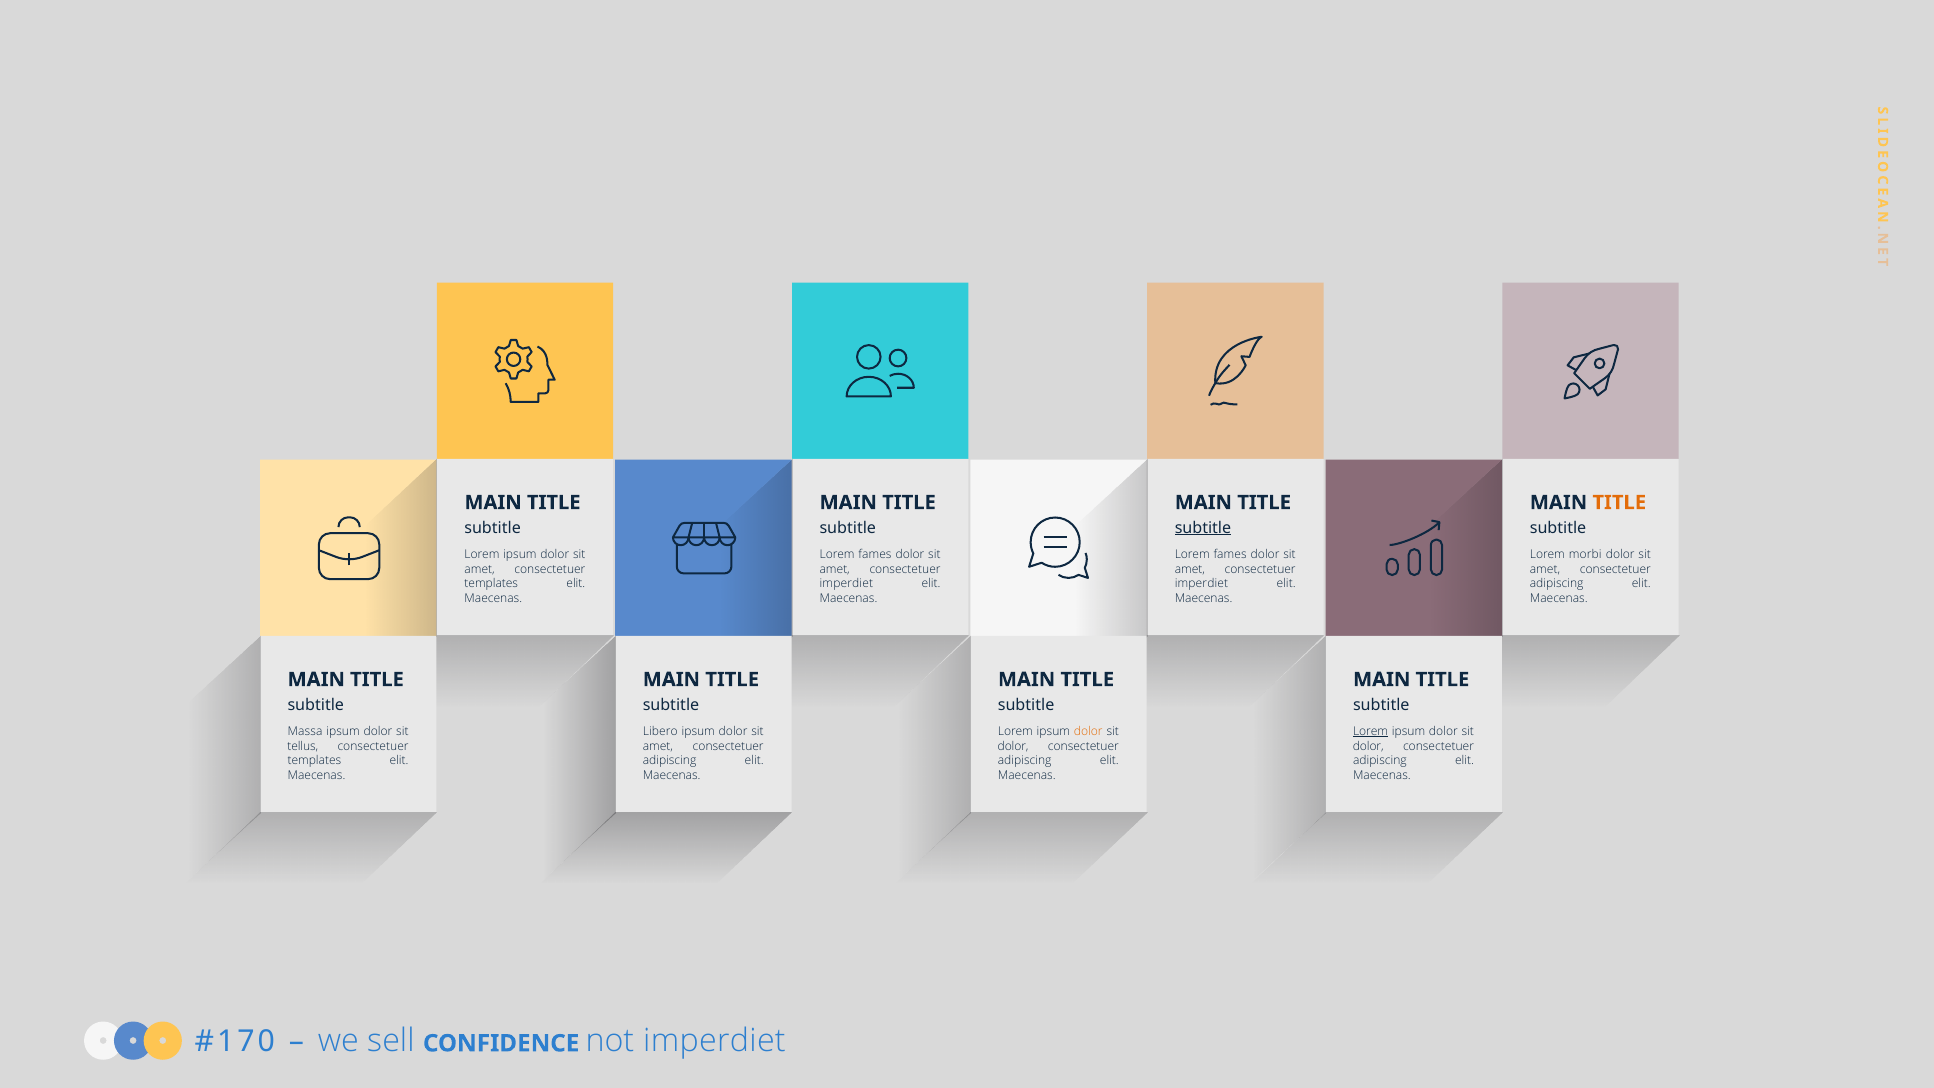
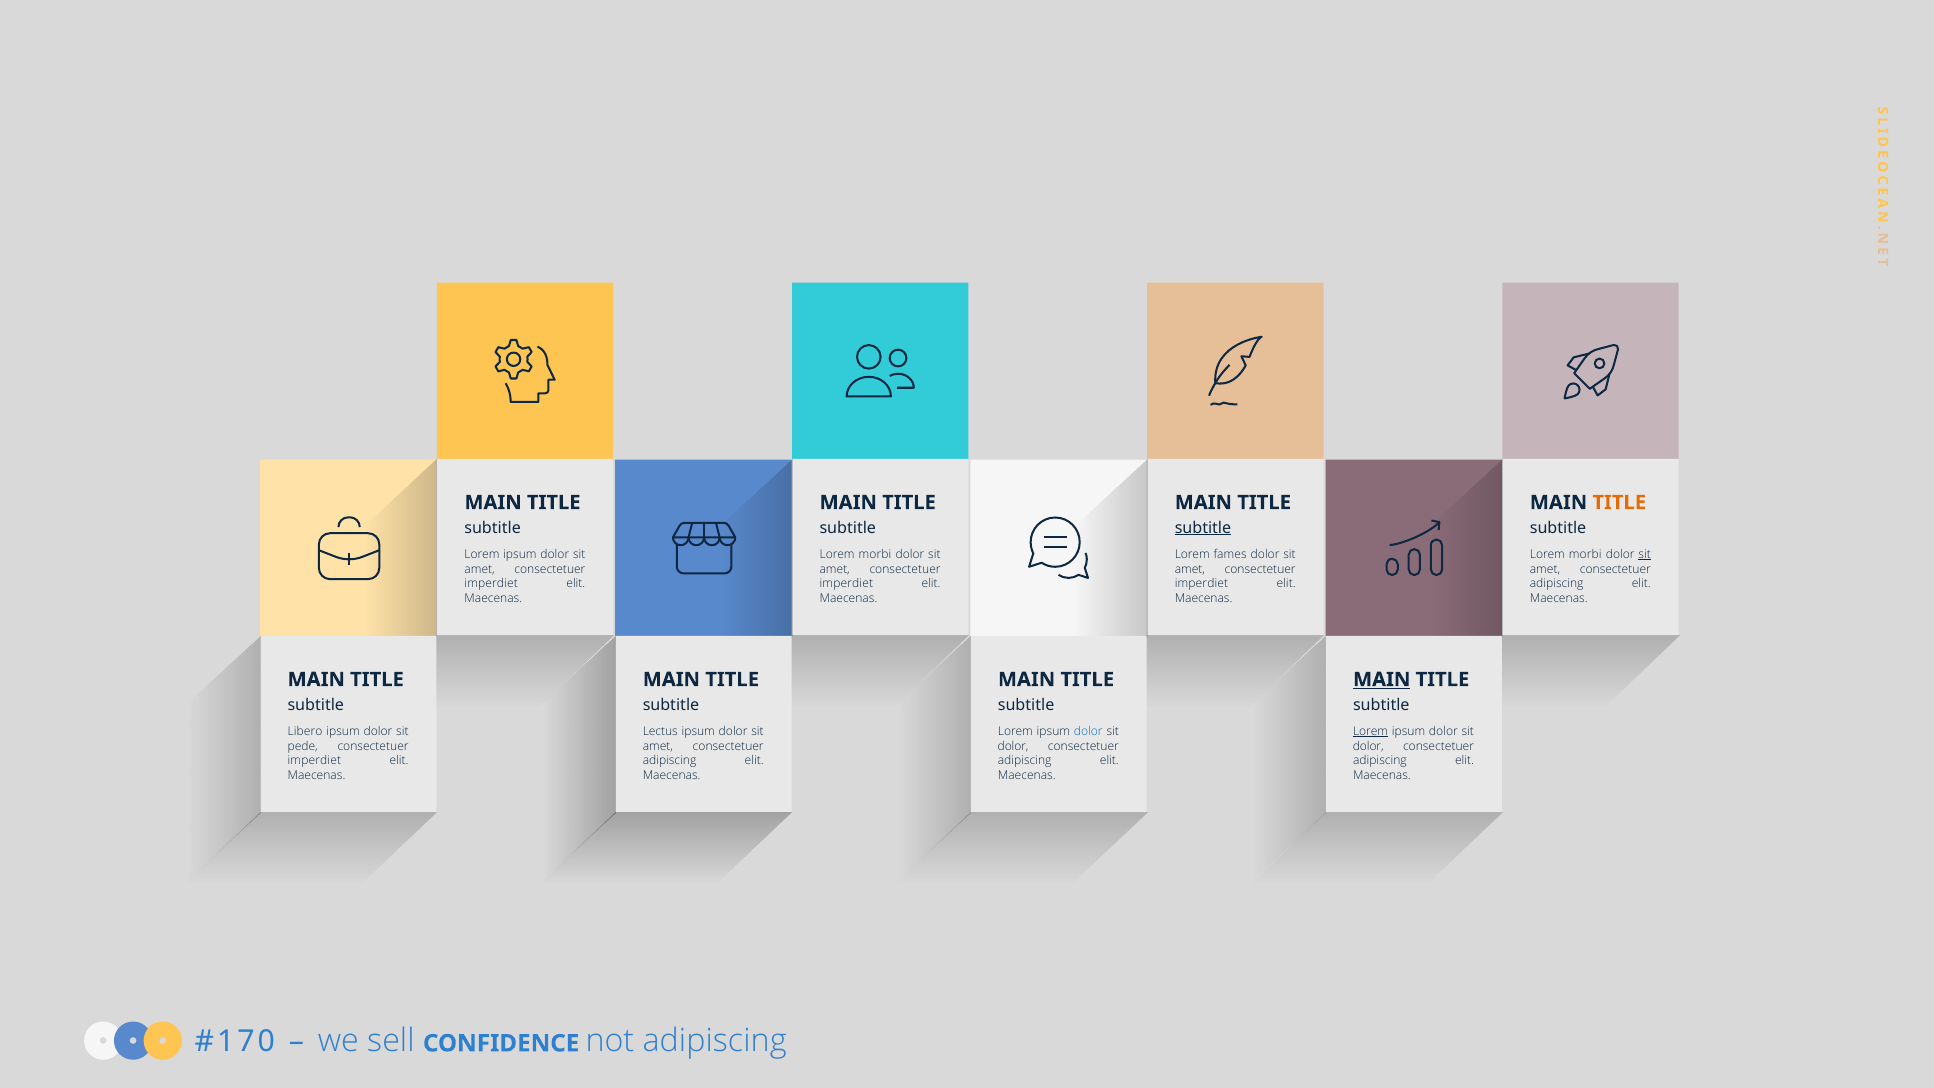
fames at (875, 555): fames -> morbi
sit at (1645, 555) underline: none -> present
templates at (491, 584): templates -> imperdiet
MAIN at (1382, 679) underline: none -> present
Massa: Massa -> Libero
Libero: Libero -> Lectus
dolor at (1088, 732) colour: orange -> blue
tellus: tellus -> pede
templates at (314, 761): templates -> imperdiet
not imperdiet: imperdiet -> adipiscing
